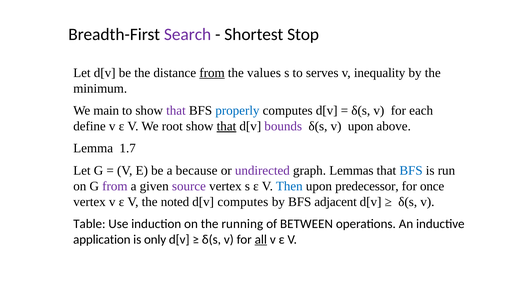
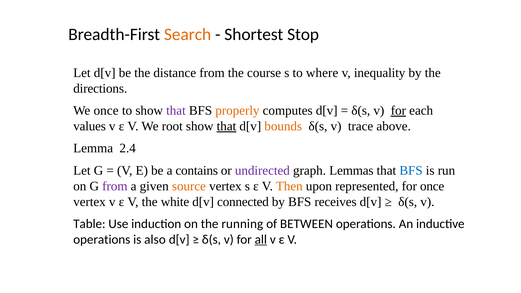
Search colour: purple -> orange
from at (212, 73) underline: present -> none
values: values -> course
serves: serves -> where
minimum: minimum -> directions
We main: main -> once
properly colour: blue -> orange
for at (398, 111) underline: none -> present
define: define -> values
bounds colour: purple -> orange
v upon: upon -> trace
1.7: 1.7 -> 2.4
because: because -> contains
source colour: purple -> orange
Then colour: blue -> orange
predecessor: predecessor -> represented
noted: noted -> white
d[v computes: computes -> connected
adjacent: adjacent -> receives
application at (102, 240): application -> operations
only: only -> also
